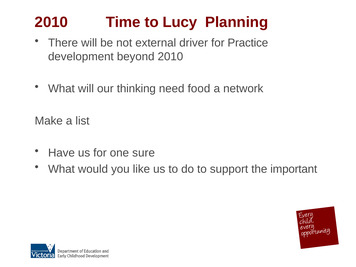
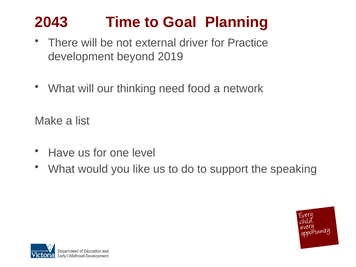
2010 at (51, 22): 2010 -> 2043
Lucy: Lucy -> Goal
beyond 2010: 2010 -> 2019
sure: sure -> level
important: important -> speaking
